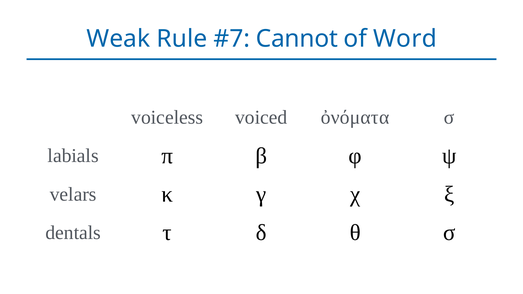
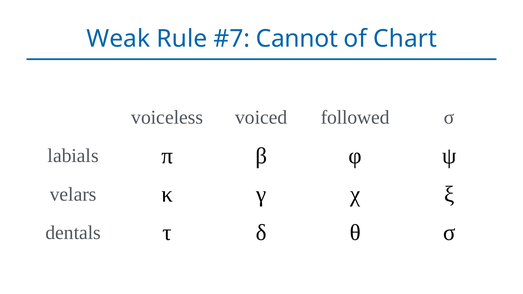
Word: Word -> Chart
ὀνόματα: ὀνόματα -> followed
